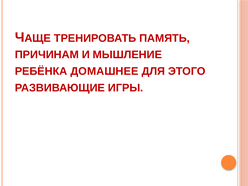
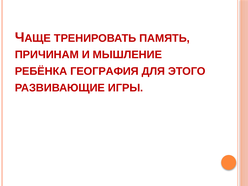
ДОМАШНЕЕ: ДОМАШНЕЕ -> ГЕОГРАФИЯ
